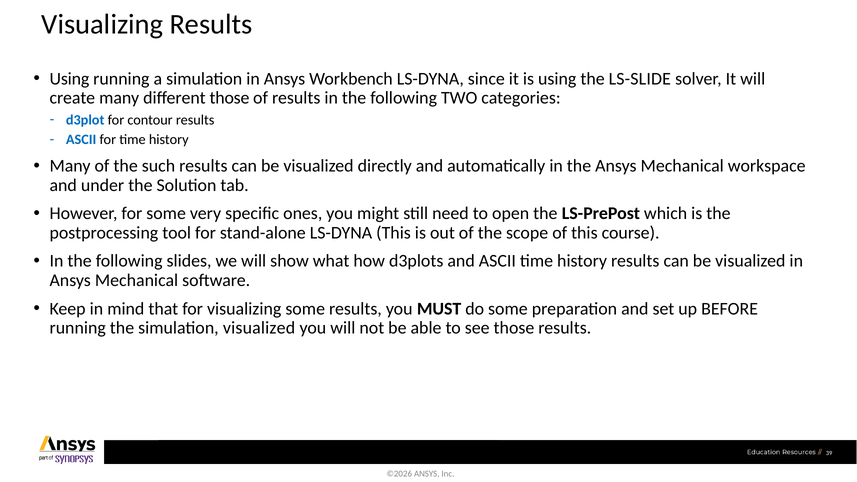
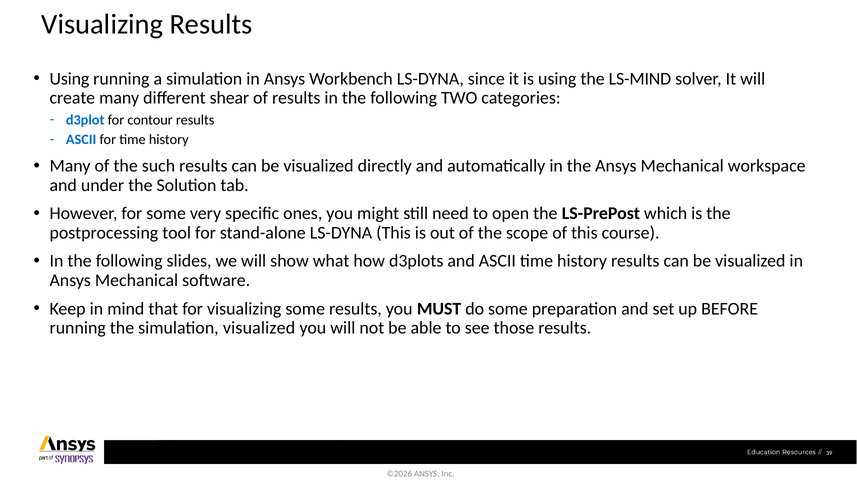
LS-SLIDE: LS-SLIDE -> LS-MIND
different those: those -> shear
